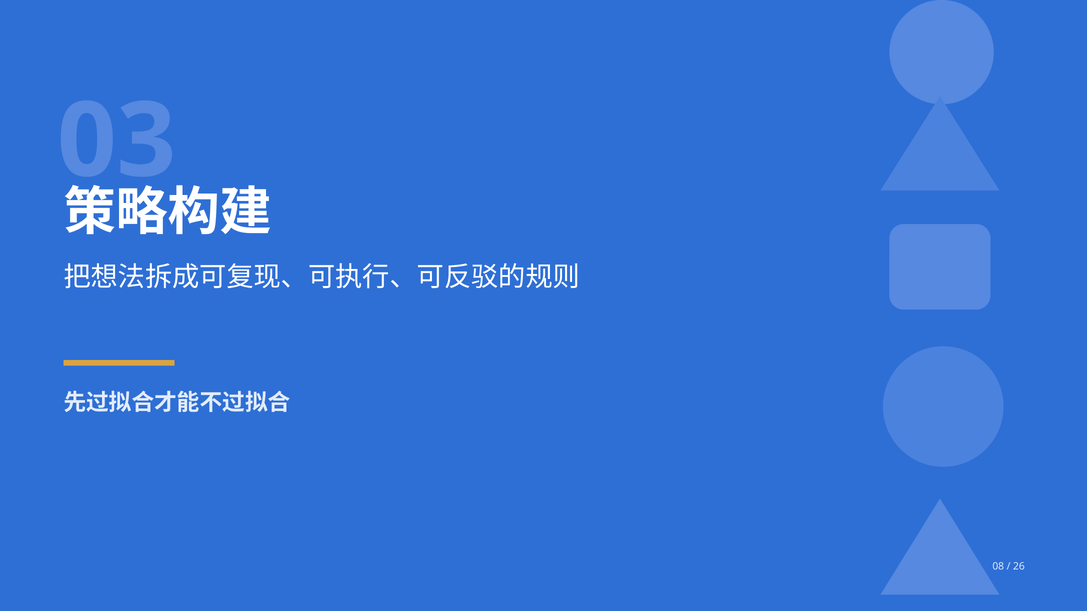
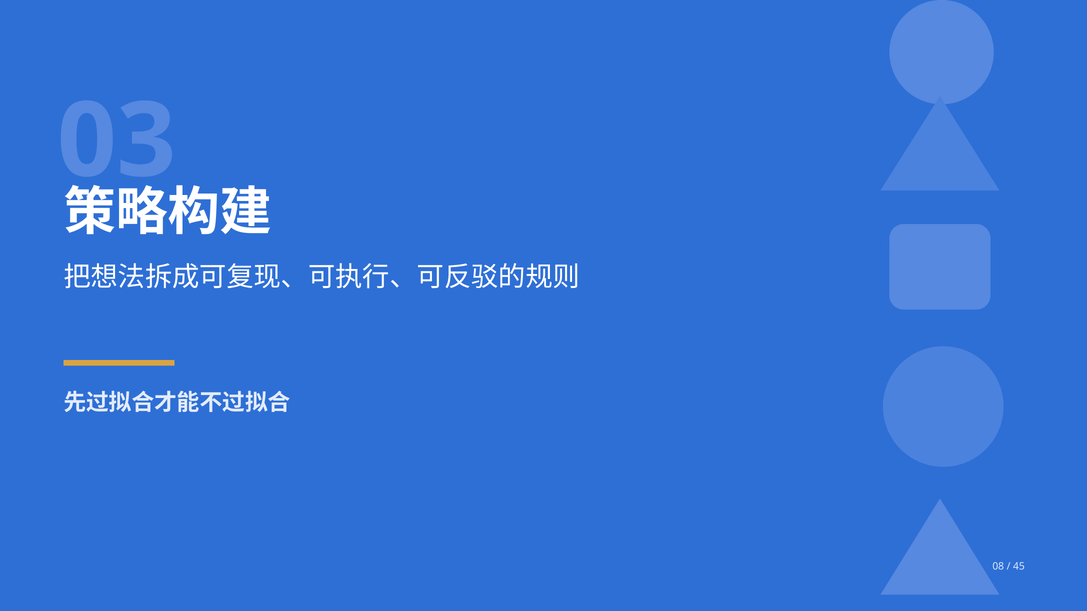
26: 26 -> 45
